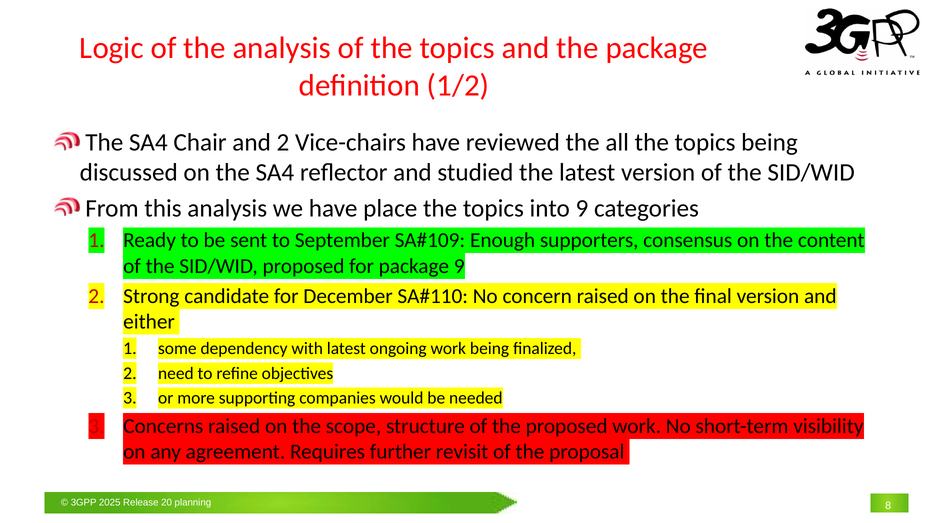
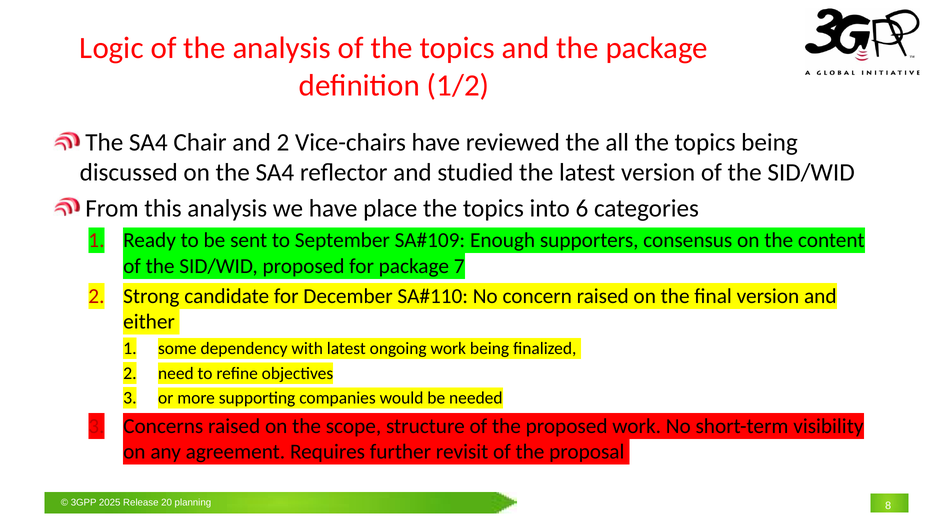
into 9: 9 -> 6
package 9: 9 -> 7
